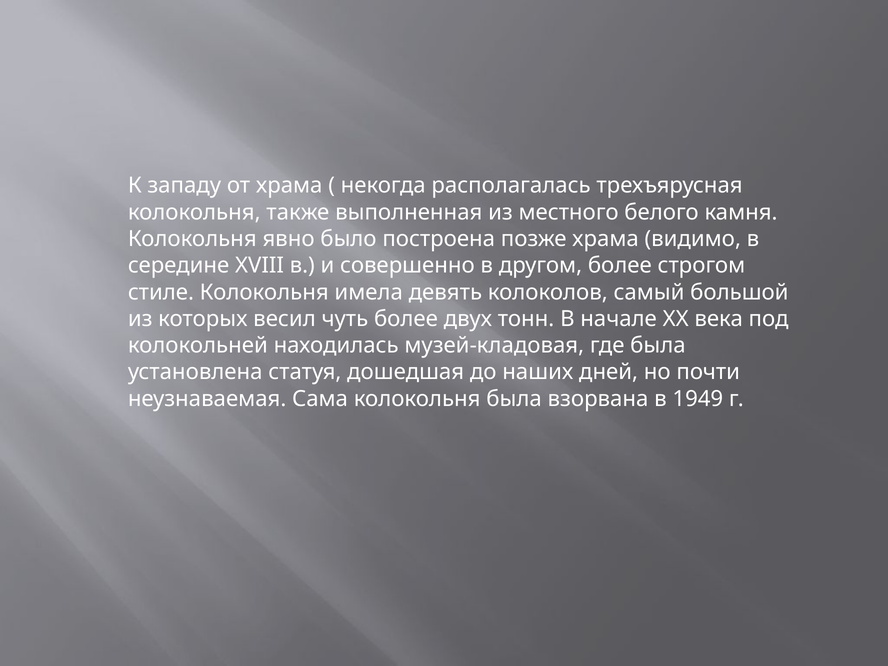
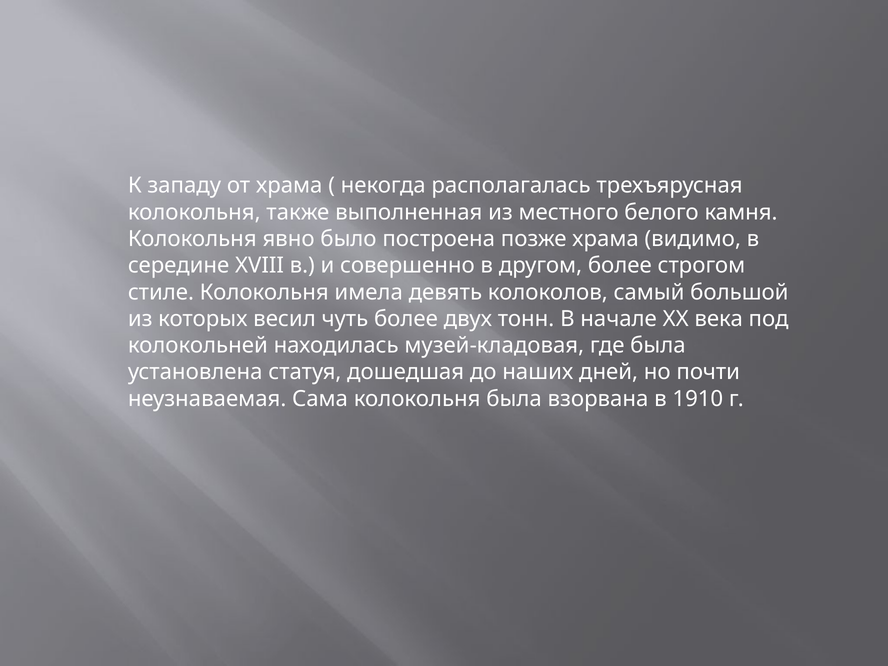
1949: 1949 -> 1910
